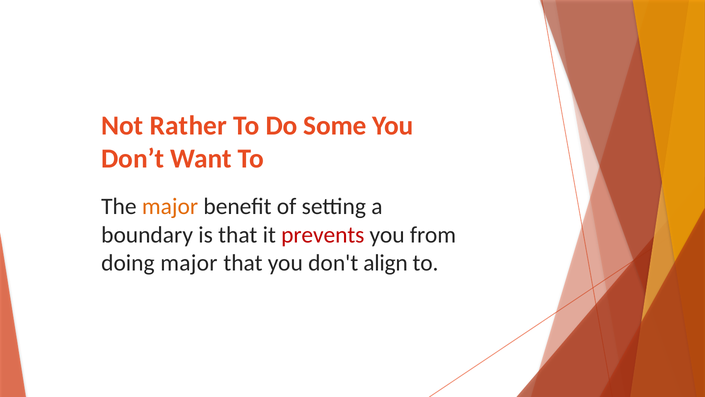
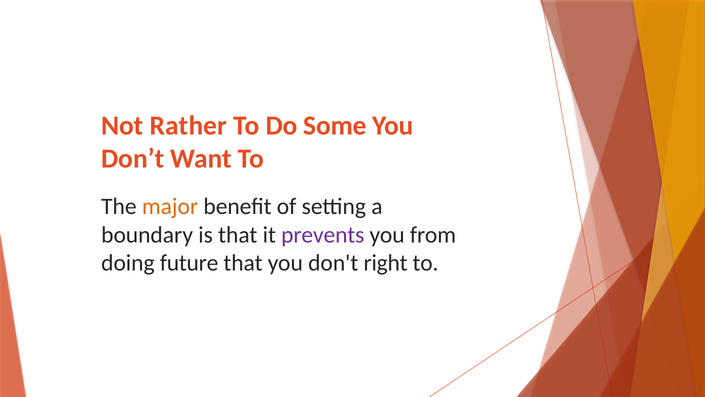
prevents colour: red -> purple
doing major: major -> future
align: align -> right
